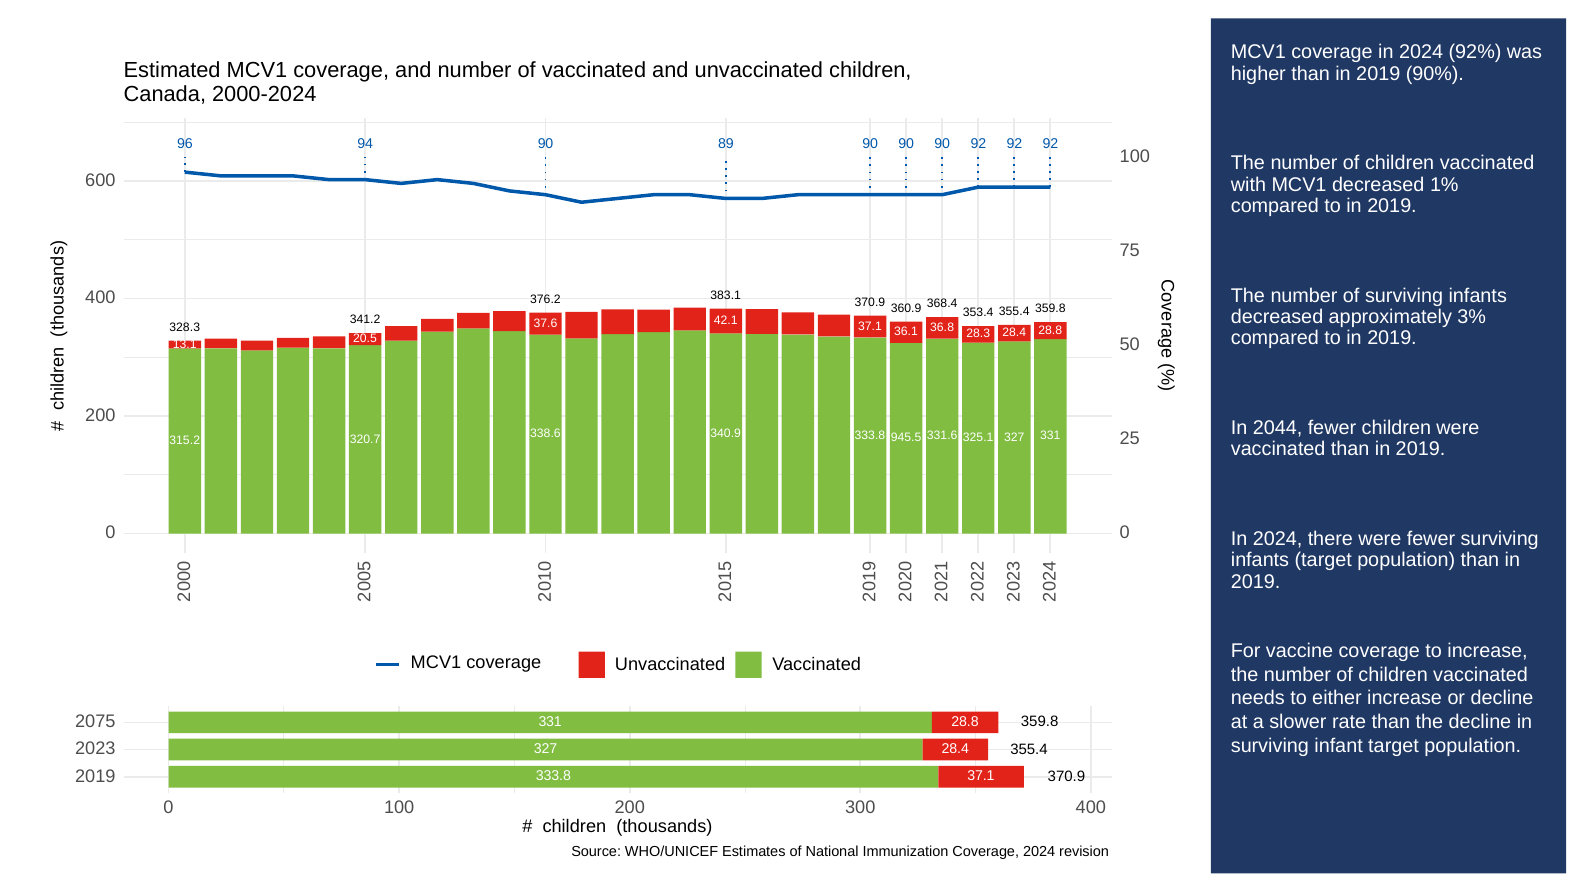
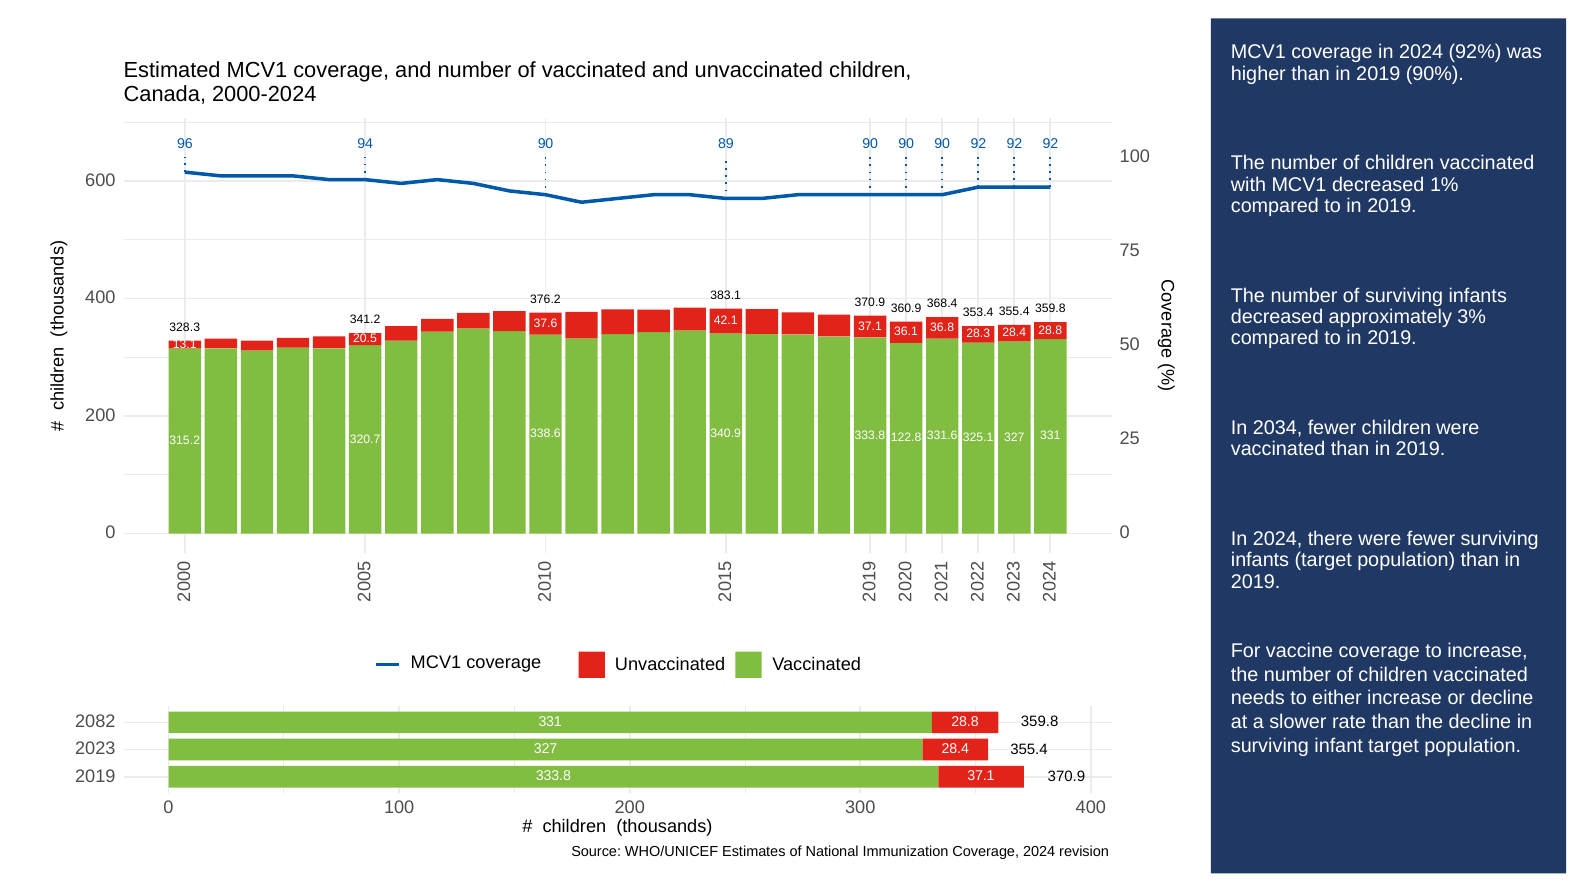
2044: 2044 -> 2034
945.5: 945.5 -> 122.8
2075: 2075 -> 2082
